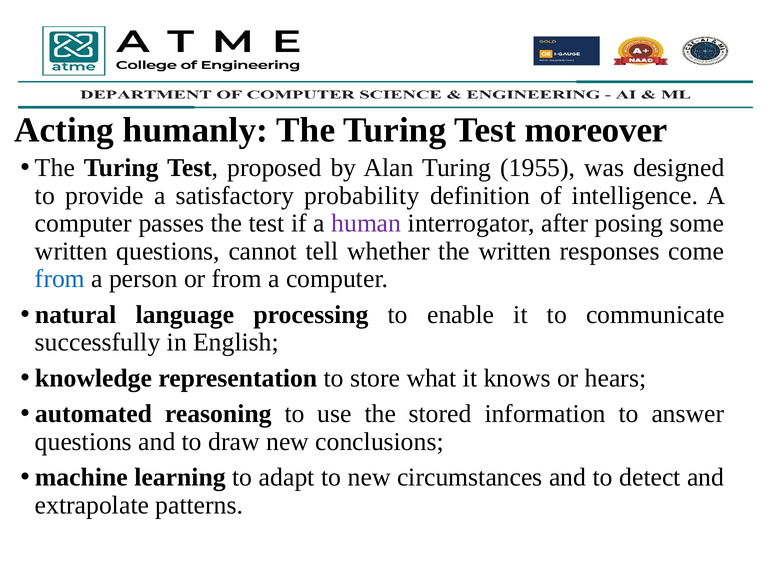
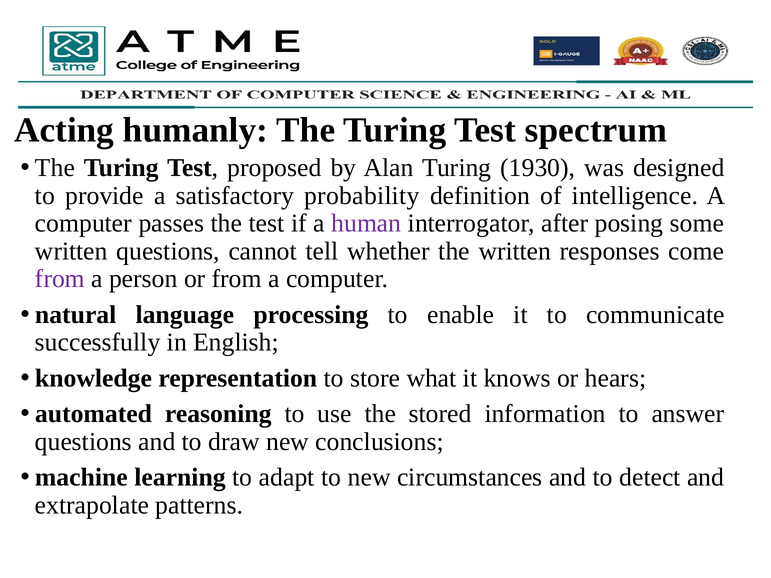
moreover: moreover -> spectrum
1955: 1955 -> 1930
from at (60, 279) colour: blue -> purple
